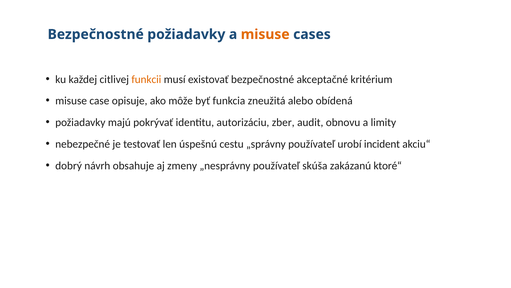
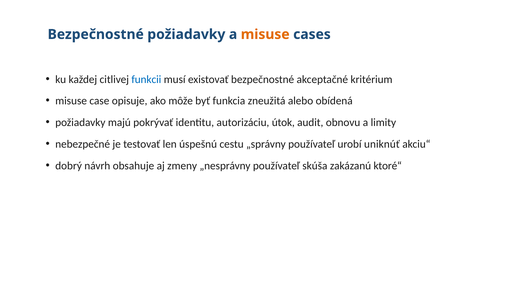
funkcii colour: orange -> blue
zber: zber -> útok
incident: incident -> uniknúť
